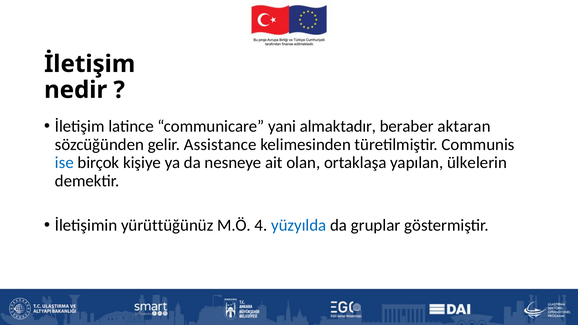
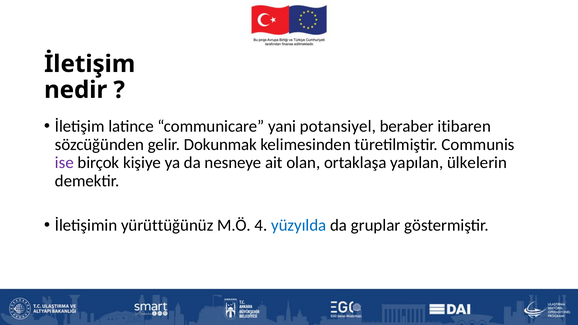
almaktadır: almaktadır -> potansiyel
aktaran: aktaran -> itibaren
Assistance: Assistance -> Dokunmak
ise colour: blue -> purple
